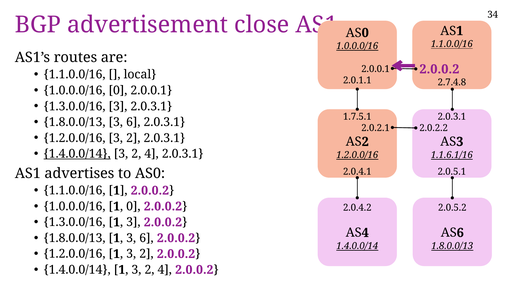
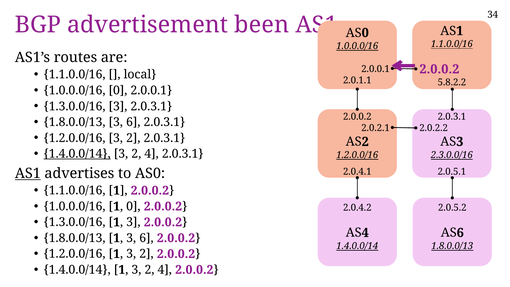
close: close -> been
2.7.4.8: 2.7.4.8 -> 5.8.2.2
1.7.5.1 at (357, 117): 1.7.5.1 -> 2.0.0.2
1.1.6.1/16: 1.1.6.1/16 -> 2.3.0.0/16
AS1 at (28, 173) underline: none -> present
